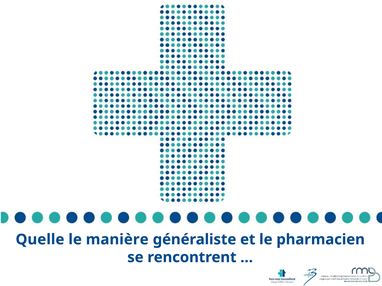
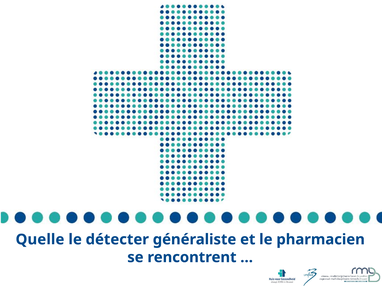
manière: manière -> détecter
